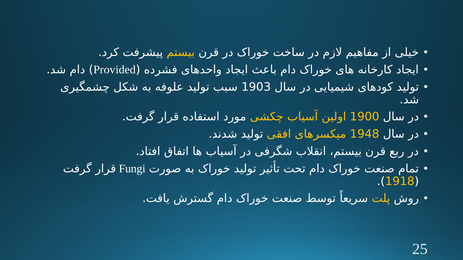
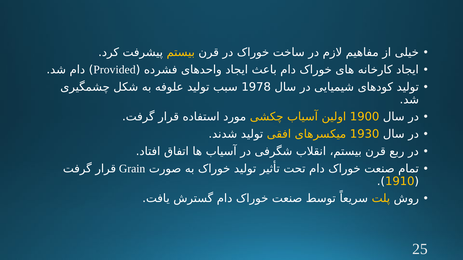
1903: 1903 -> 1978
1948: 1948 -> 1930
Fungi: Fungi -> Grain
1918: 1918 -> 1910
